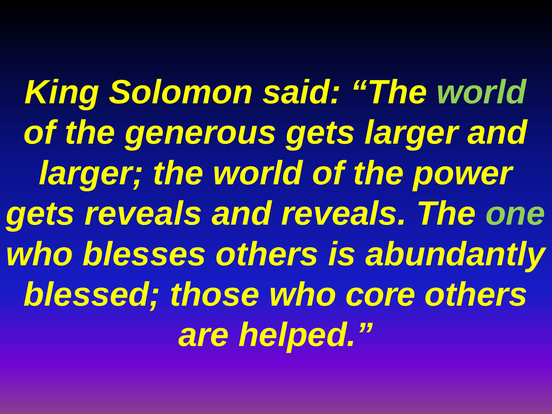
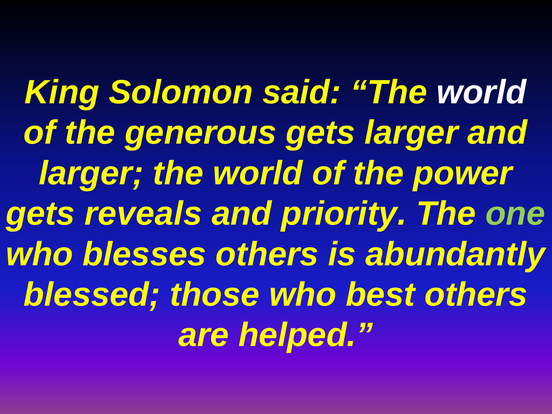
world at (481, 92) colour: light green -> white
and reveals: reveals -> priority
core: core -> best
